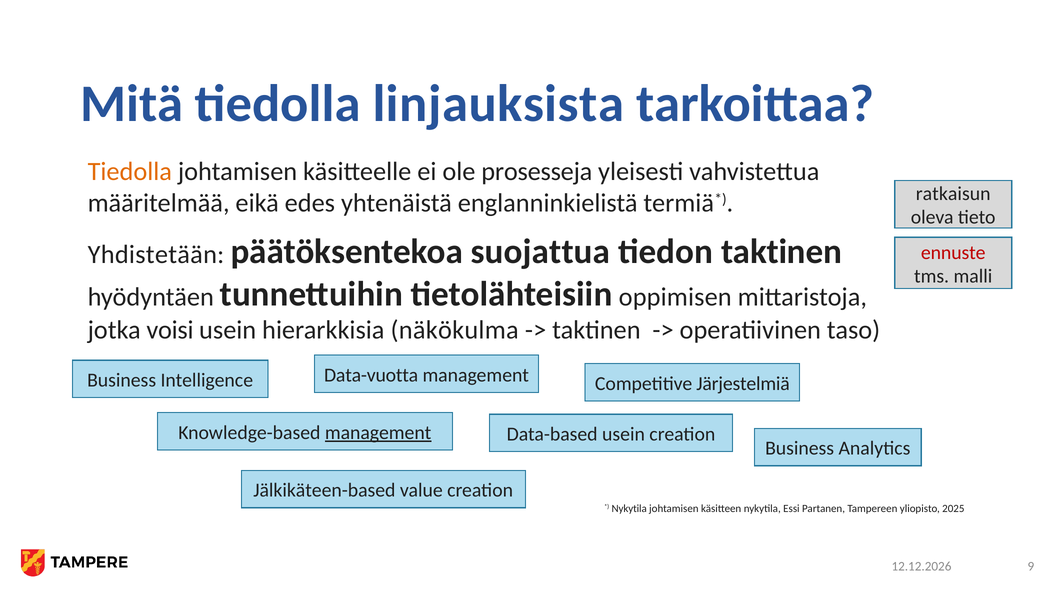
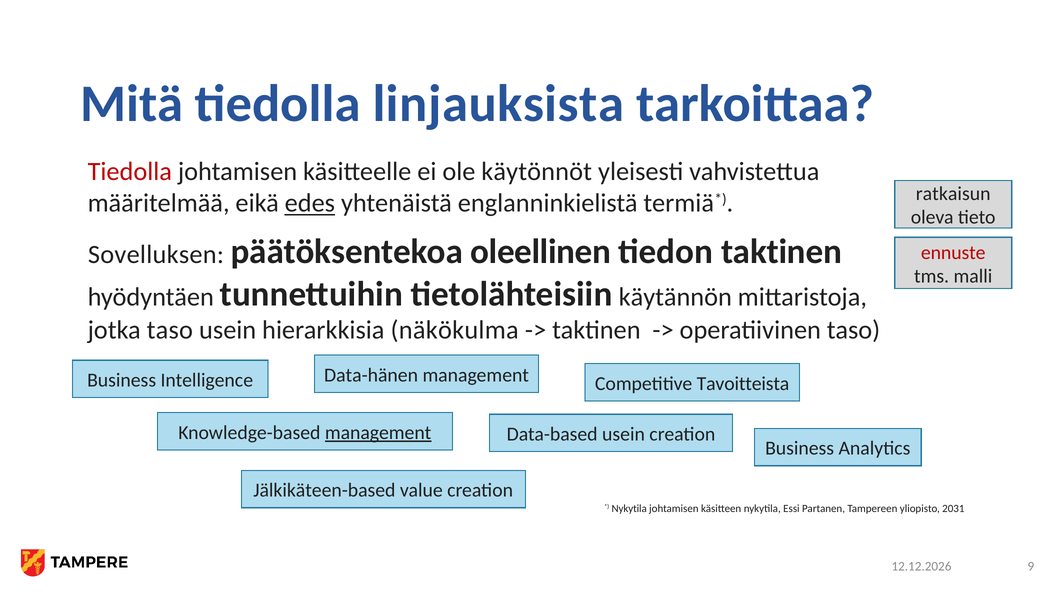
Tiedolla at (130, 172) colour: orange -> red
prosesseja: prosesseja -> käytönnöt
edes underline: none -> present
Yhdistetään: Yhdistetään -> Sovelluksen
suojattua: suojattua -> oleellinen
oppimisen: oppimisen -> käytännön
jotka voisi: voisi -> taso
Data-vuotta: Data-vuotta -> Data-hänen
Järjestelmiä: Järjestelmiä -> Tavoitteista
2025: 2025 -> 2031
